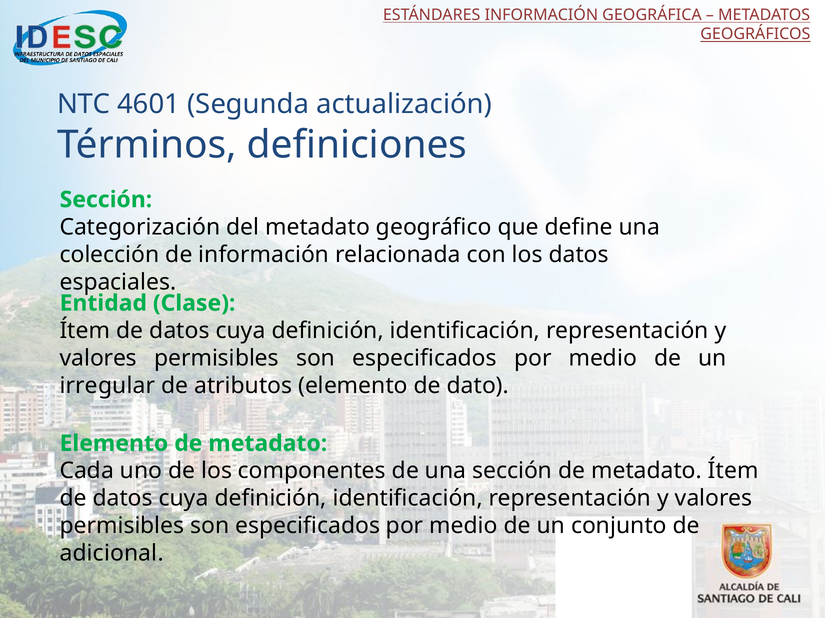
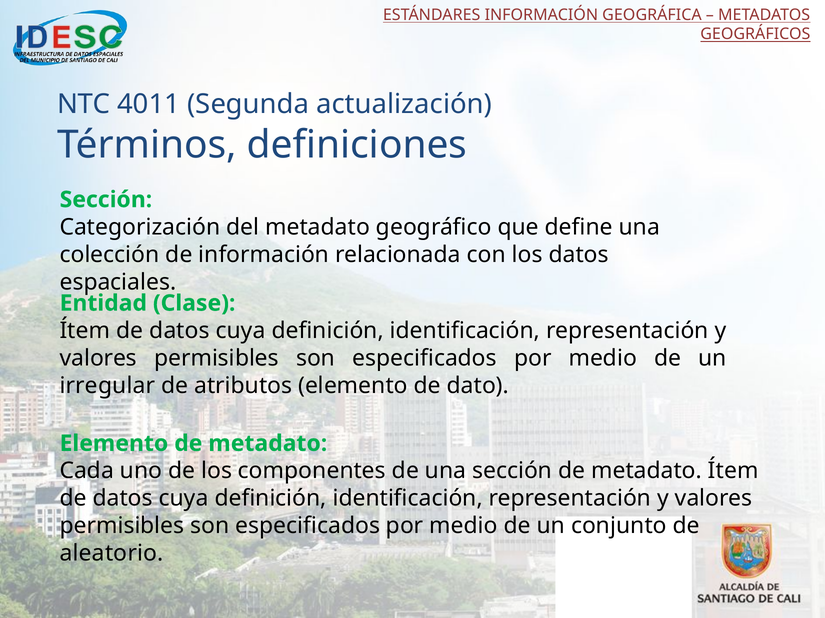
4601: 4601 -> 4011
adicional: adicional -> aleatorio
